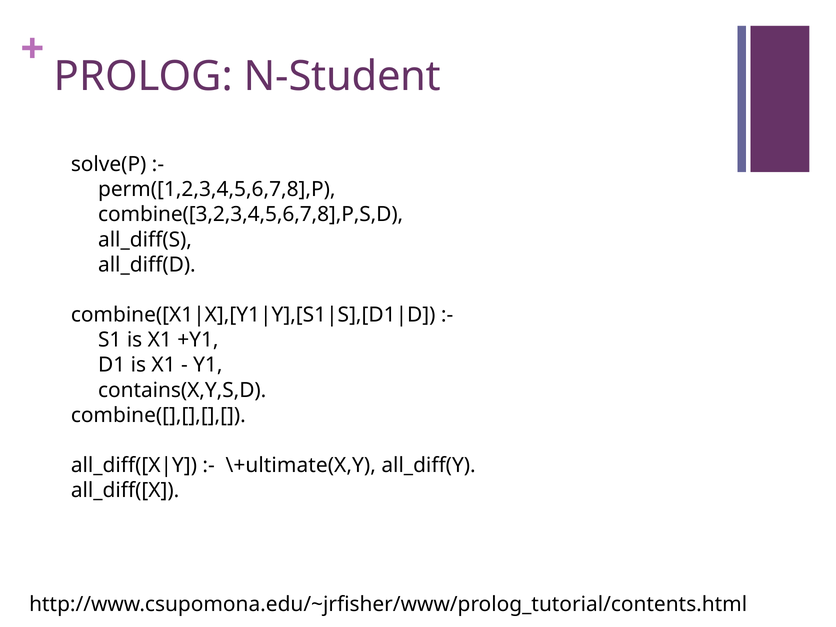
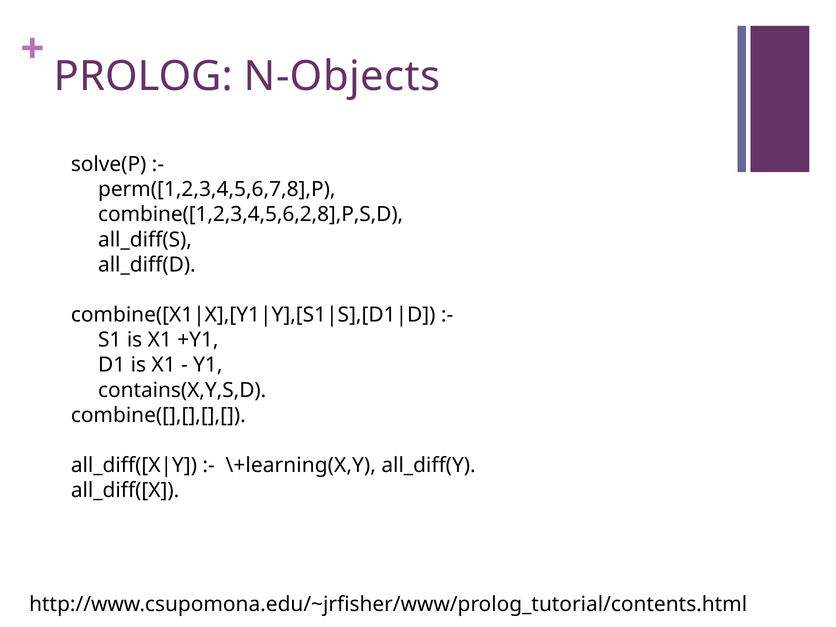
N-Student: N-Student -> N-Objects
combine([3,2,3,4,5,6,7,8],P,S,D: combine([3,2,3,4,5,6,7,8],P,S,D -> combine([1,2,3,4,5,6,2,8],P,S,D
\+ultimate(X,Y: \+ultimate(X,Y -> \+learning(X,Y
